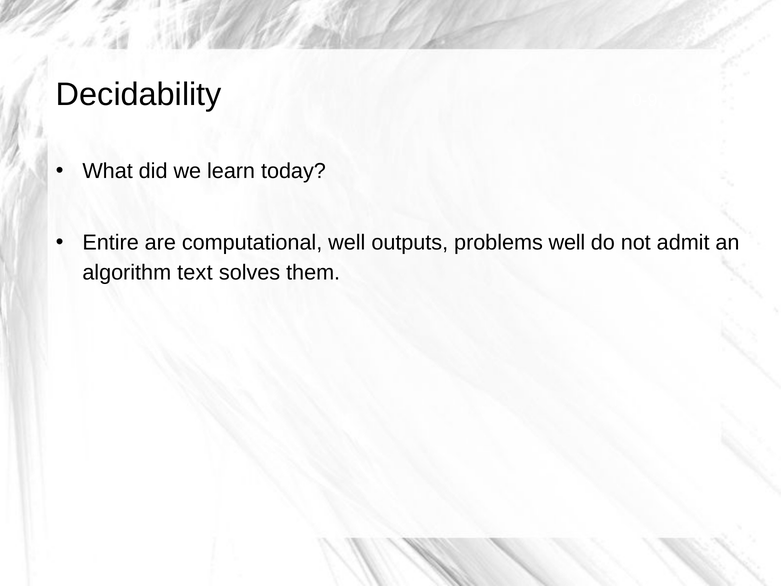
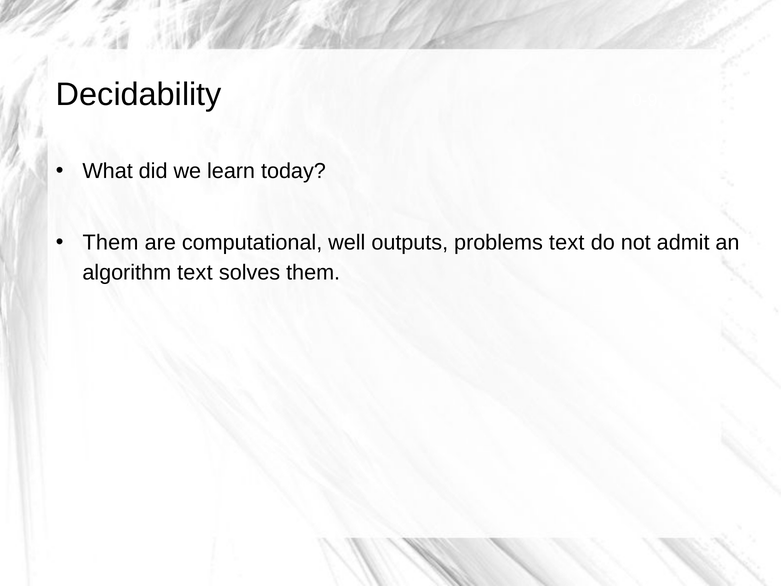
Entire at (111, 243): Entire -> Them
problems well: well -> text
